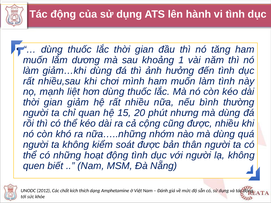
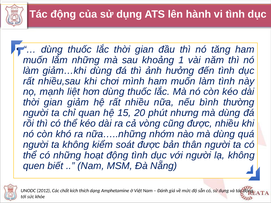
lắm dương: dương -> những
cộng: cộng -> vòng
